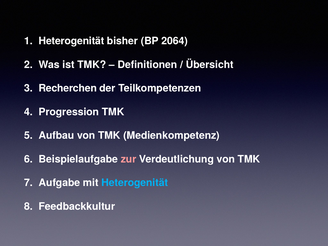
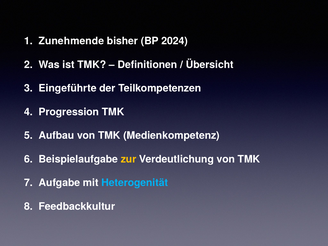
Heterogenität at (71, 41): Heterogenität -> Zunehmende
2064: 2064 -> 2024
Recherchen: Recherchen -> Eingeführte
zur colour: pink -> yellow
